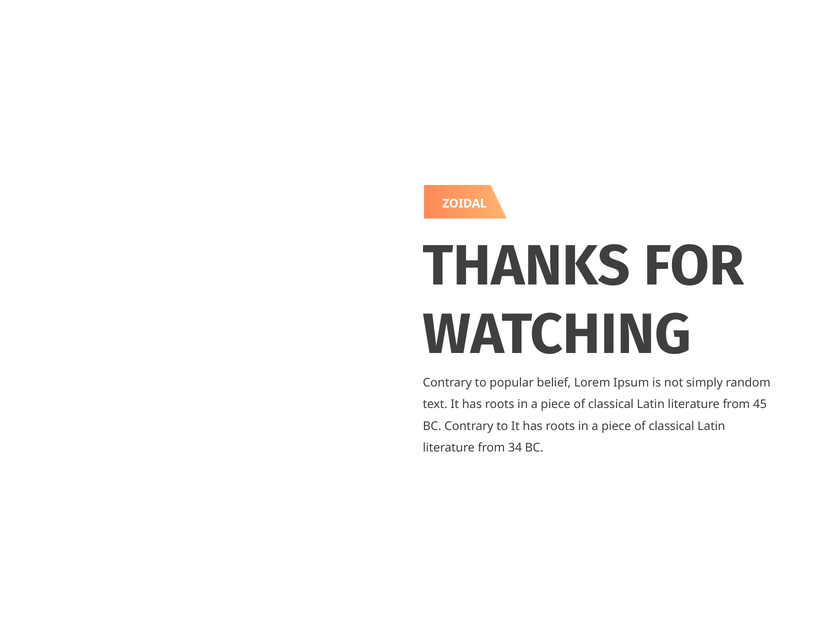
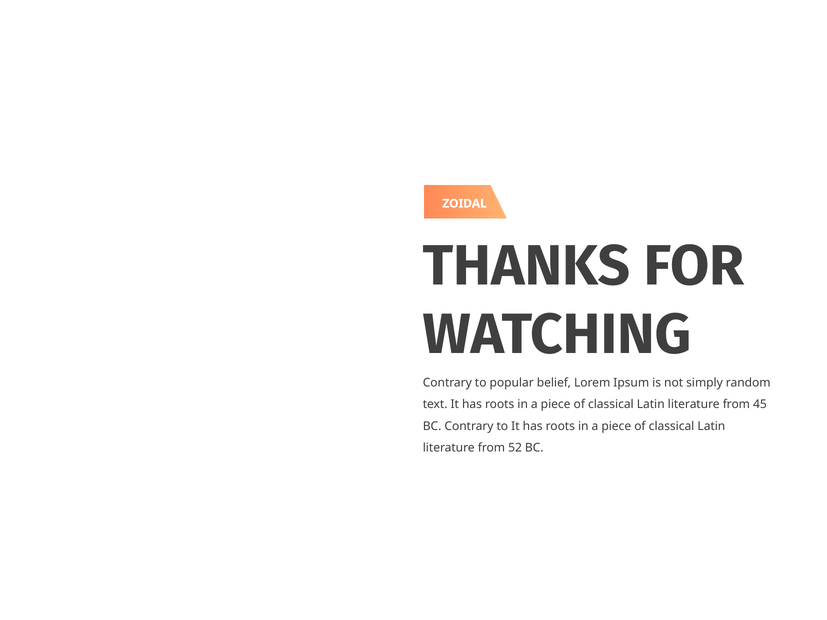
34: 34 -> 52
